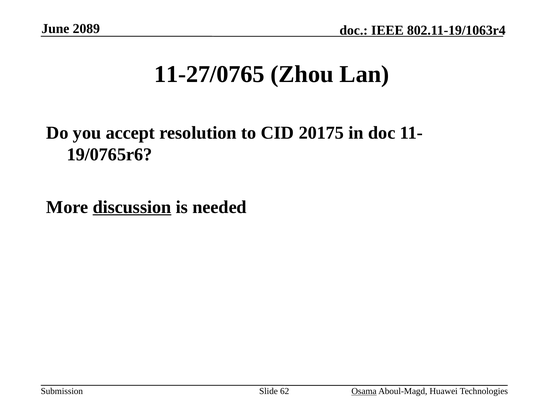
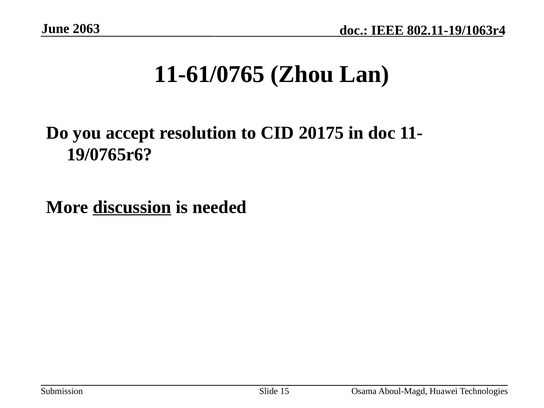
2089: 2089 -> 2063
11-27/0765: 11-27/0765 -> 11-61/0765
62: 62 -> 15
Osama underline: present -> none
